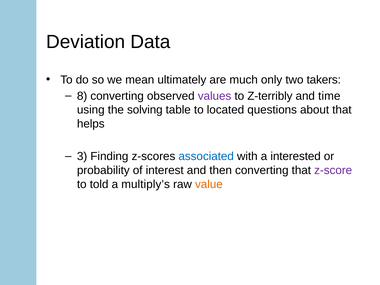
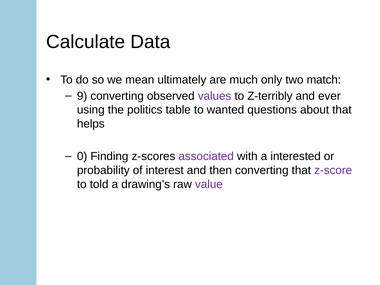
Deviation: Deviation -> Calculate
takers: takers -> match
8: 8 -> 9
time: time -> ever
solving: solving -> politics
located: located -> wanted
3: 3 -> 0
associated colour: blue -> purple
multiply’s: multiply’s -> drawing’s
value colour: orange -> purple
